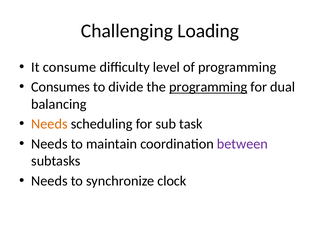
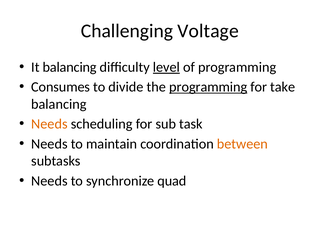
Loading: Loading -> Voltage
It consume: consume -> balancing
level underline: none -> present
dual: dual -> take
between colour: purple -> orange
clock: clock -> quad
